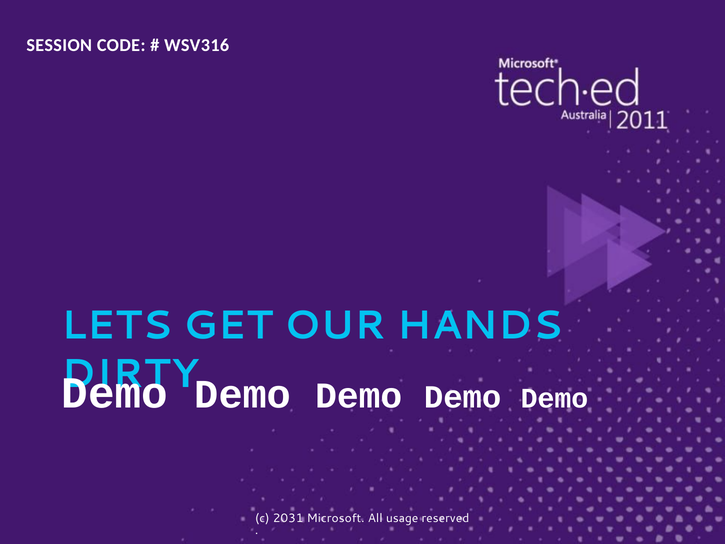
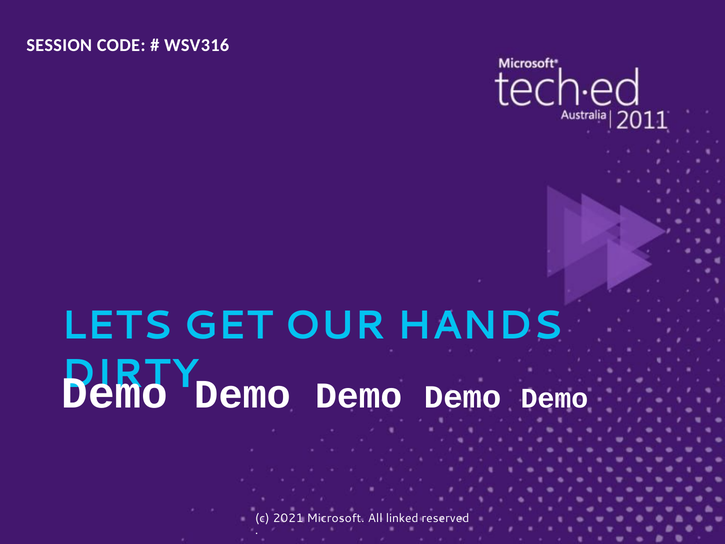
2031: 2031 -> 2021
usage: usage -> linked
